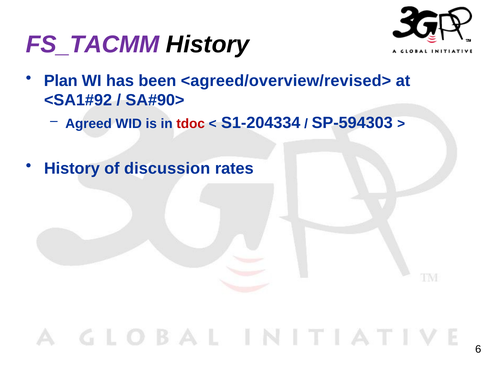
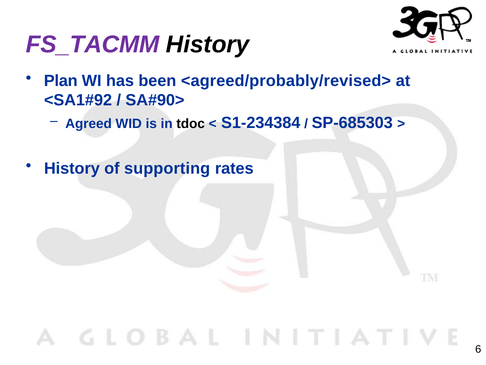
<agreed/overview/revised>: <agreed/overview/revised> -> <agreed/probably/revised>
tdoc colour: red -> black
S1-204334: S1-204334 -> S1-234384
SP-594303: SP-594303 -> SP-685303
discussion: discussion -> supporting
